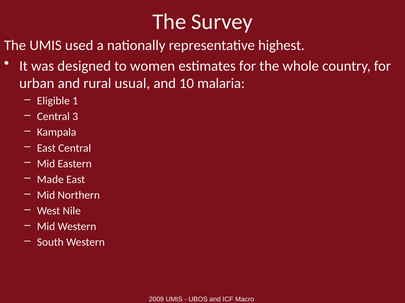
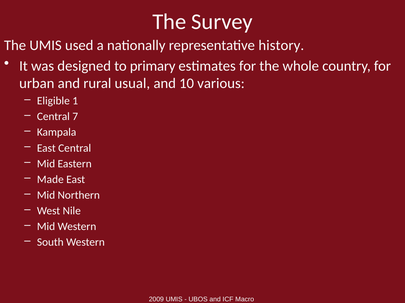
highest: highest -> history
women: women -> primary
malaria: malaria -> various
3: 3 -> 7
